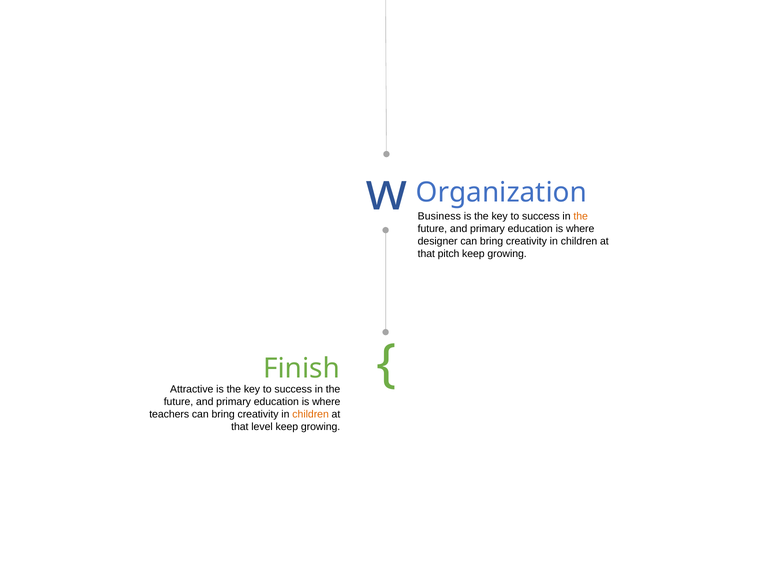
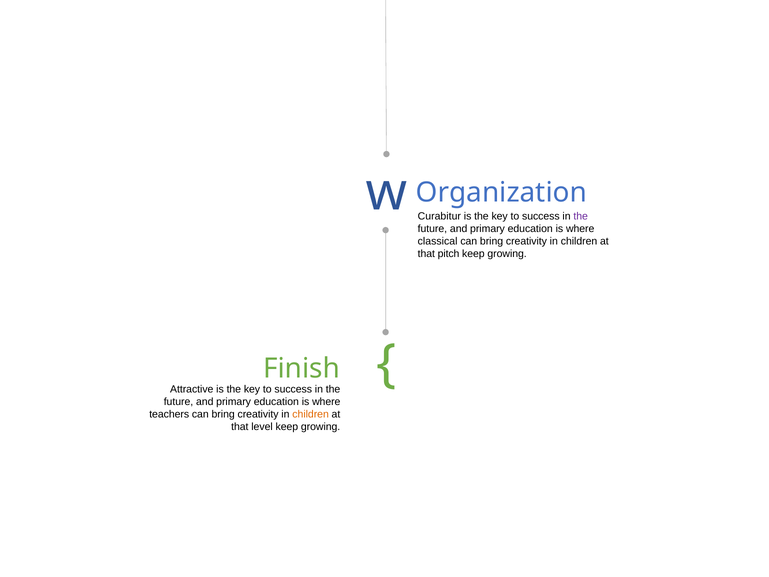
Business: Business -> Curabitur
the at (581, 216) colour: orange -> purple
designer: designer -> classical
